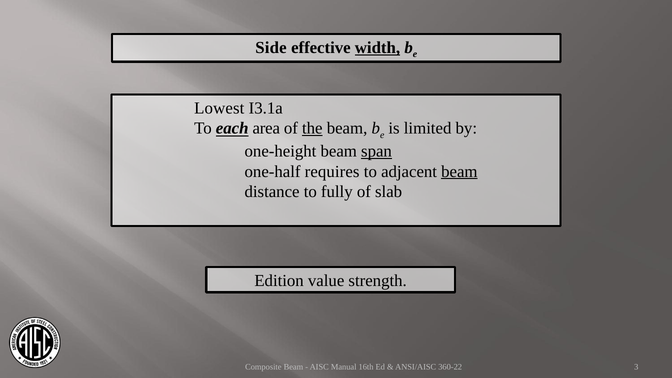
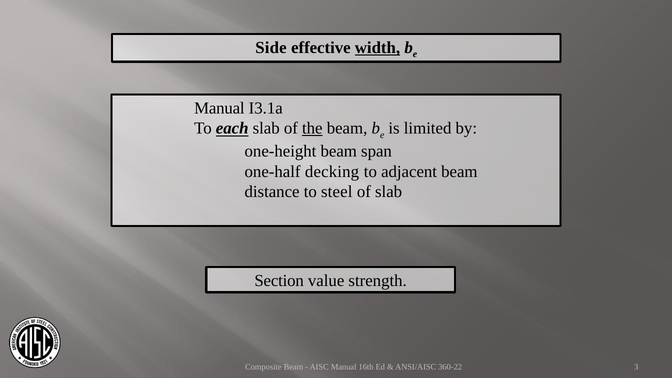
Lowest at (219, 108): Lowest -> Manual
each area: area -> slab
span underline: present -> none
requires: requires -> decking
beam at (459, 172) underline: present -> none
fully: fully -> steel
Edition: Edition -> Section
